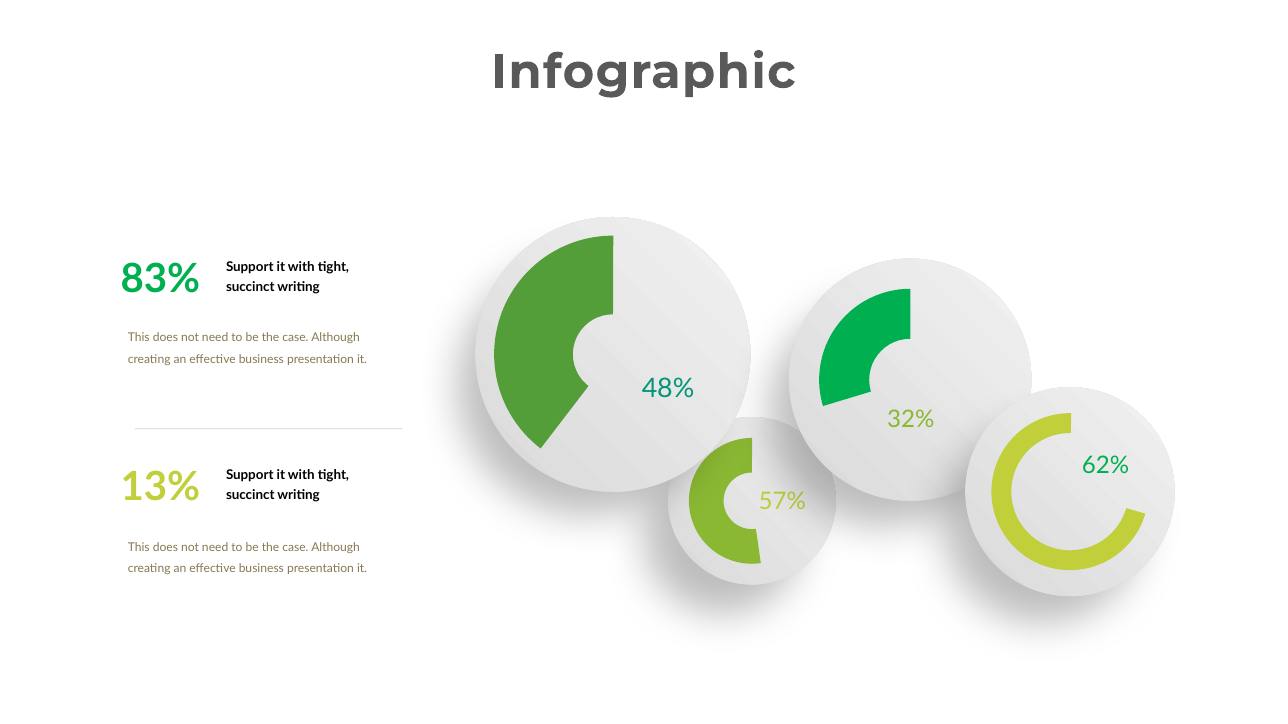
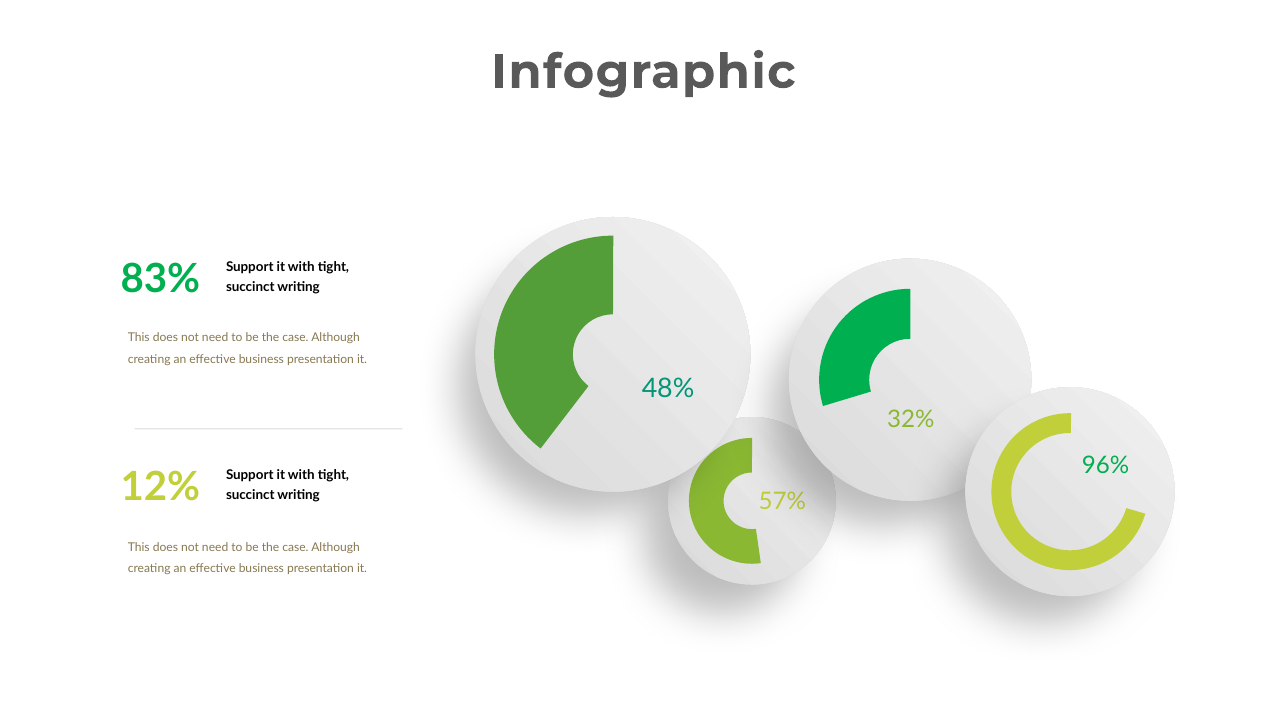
62%: 62% -> 96%
13%: 13% -> 12%
